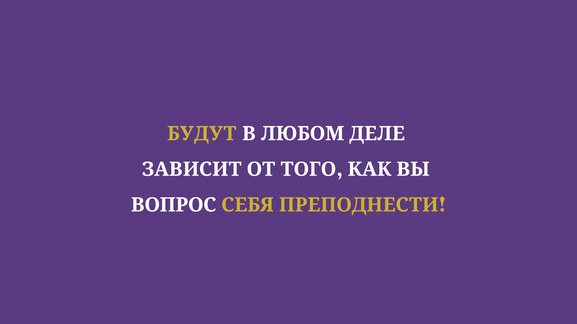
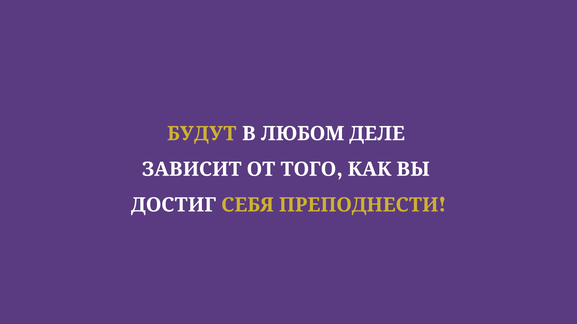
ВОПРОС: ВОПРОС -> ДОСТИГ
